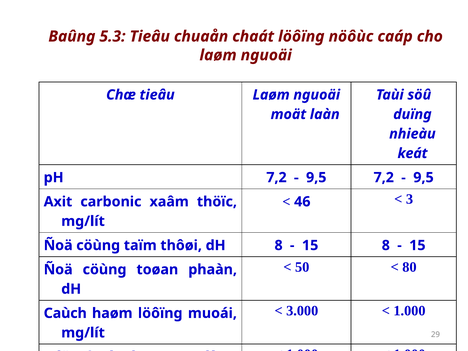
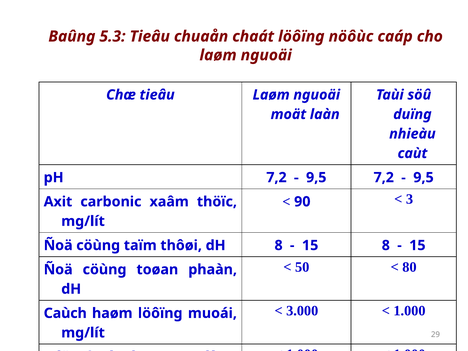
keát: keát -> caùt
46: 46 -> 90
